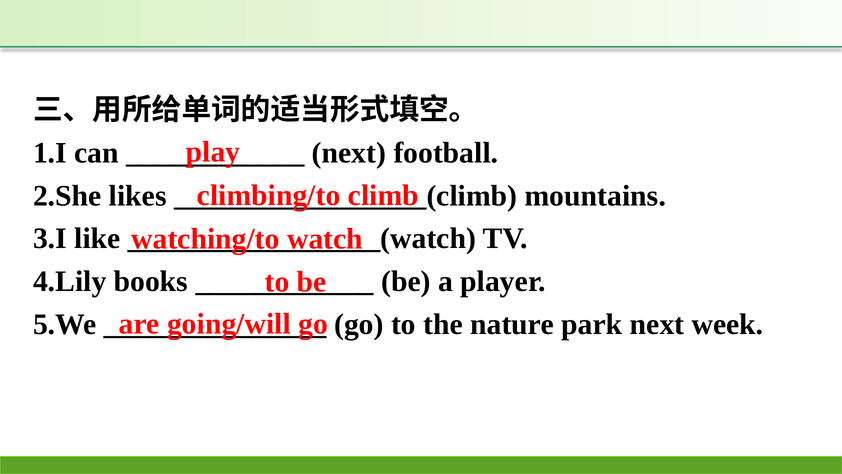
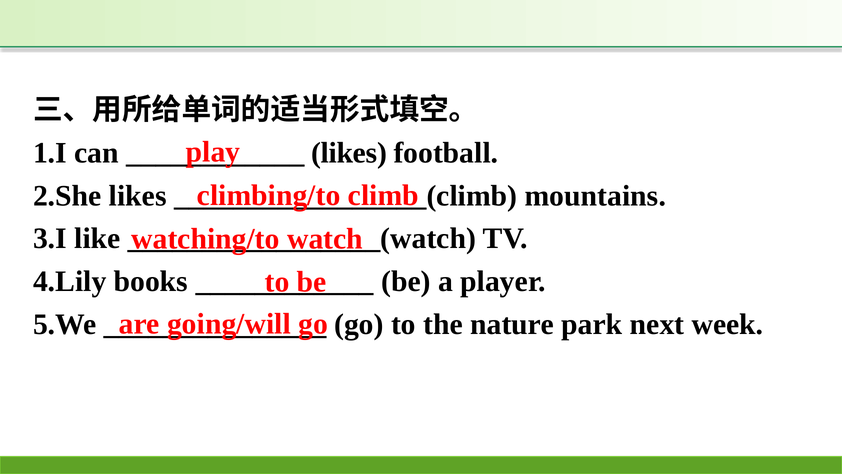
next at (349, 153): next -> likes
